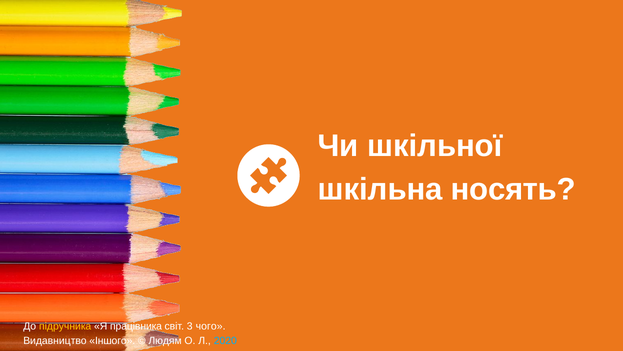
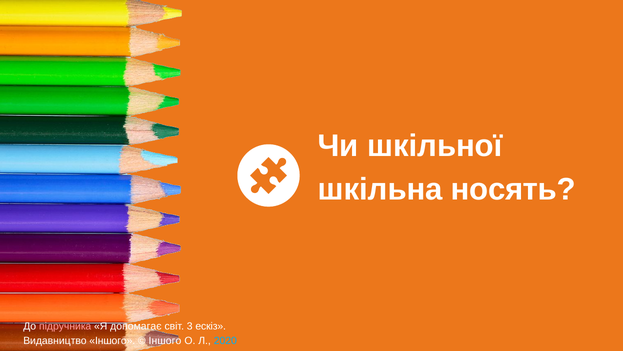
підручника colour: yellow -> pink
працівника: працівника -> допомагає
чого: чого -> ескіз
Людям at (165, 340): Людям -> Іншого
